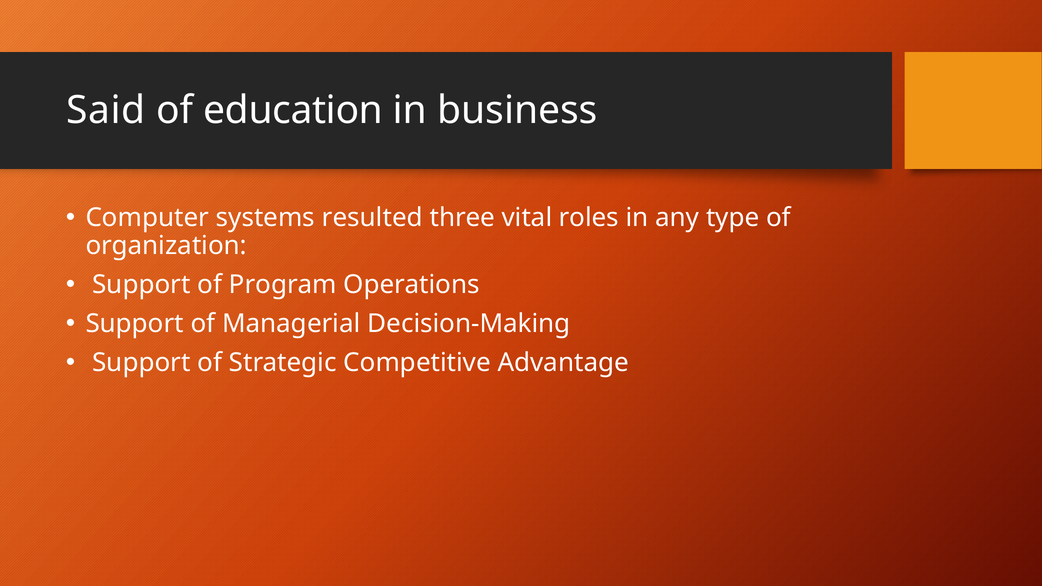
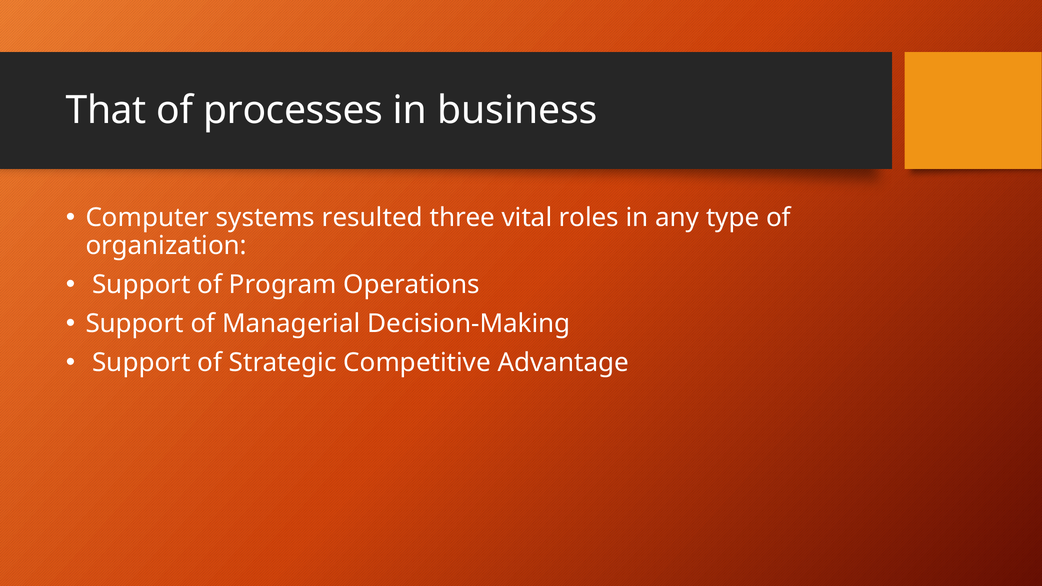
Said: Said -> That
education: education -> processes
